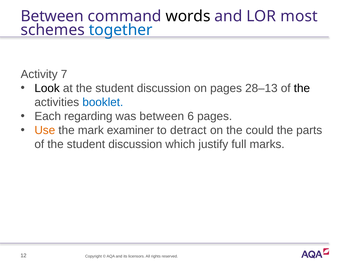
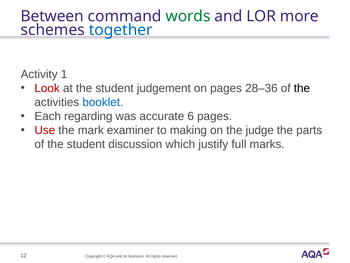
words colour: black -> green
most: most -> more
7: 7 -> 1
Look colour: black -> red
at the student discussion: discussion -> judgement
28–13: 28–13 -> 28–36
was between: between -> accurate
Use colour: orange -> red
detract: detract -> making
could: could -> judge
